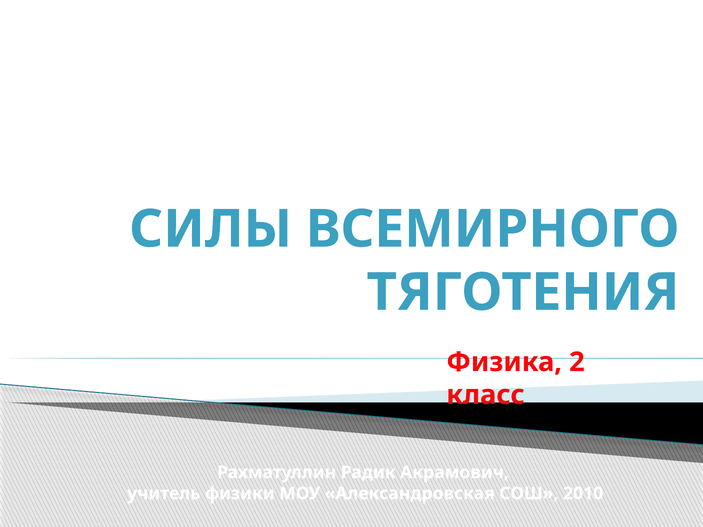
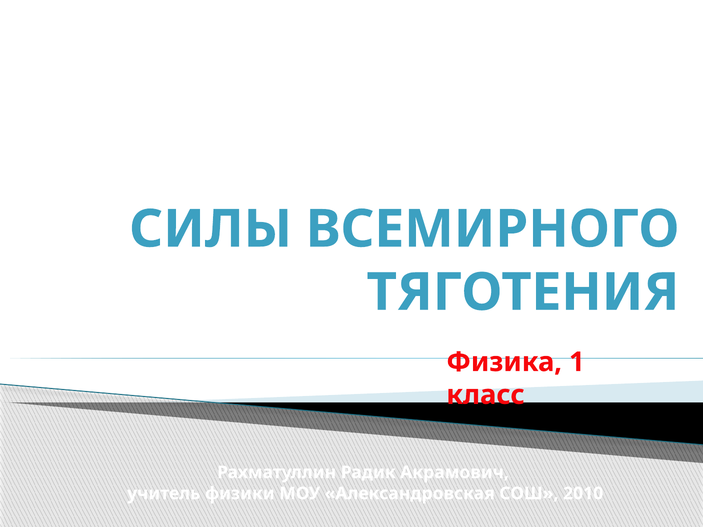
2: 2 -> 1
